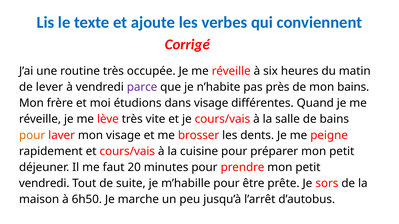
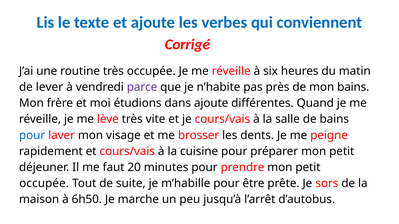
dans visage: visage -> ajoute
pour at (32, 135) colour: orange -> blue
vendredi at (44, 184): vendredi -> occupée
